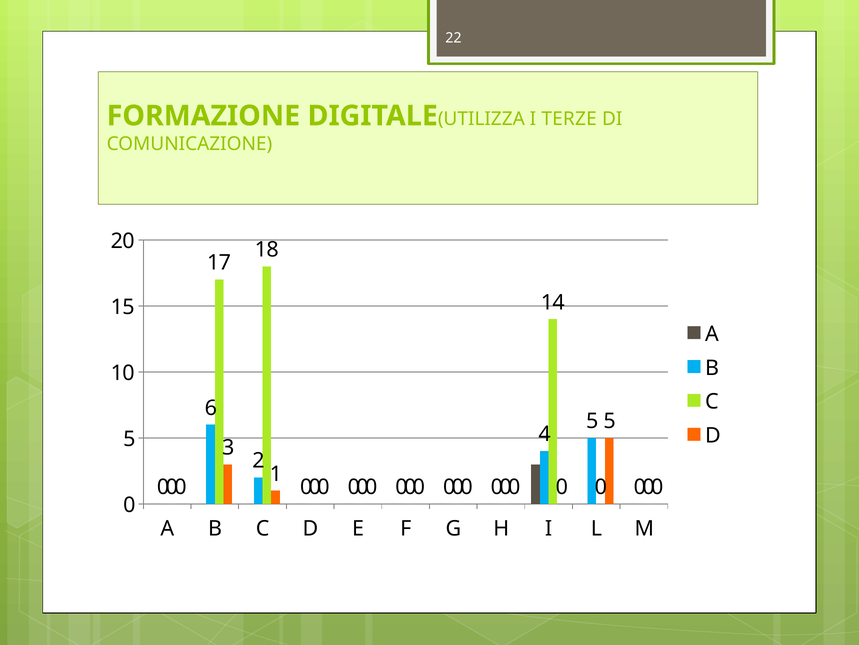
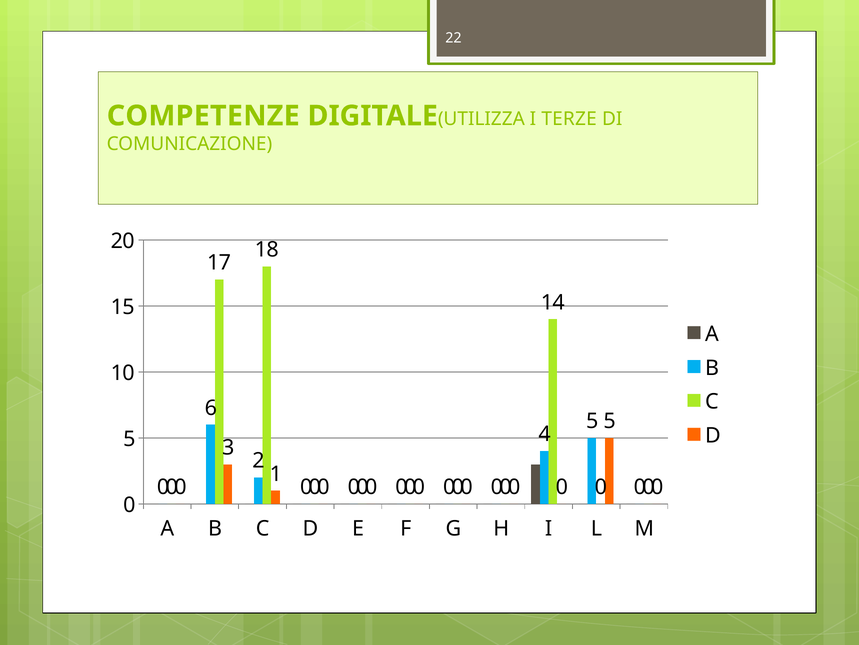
FORMAZIONE: FORMAZIONE -> COMPETENZE
